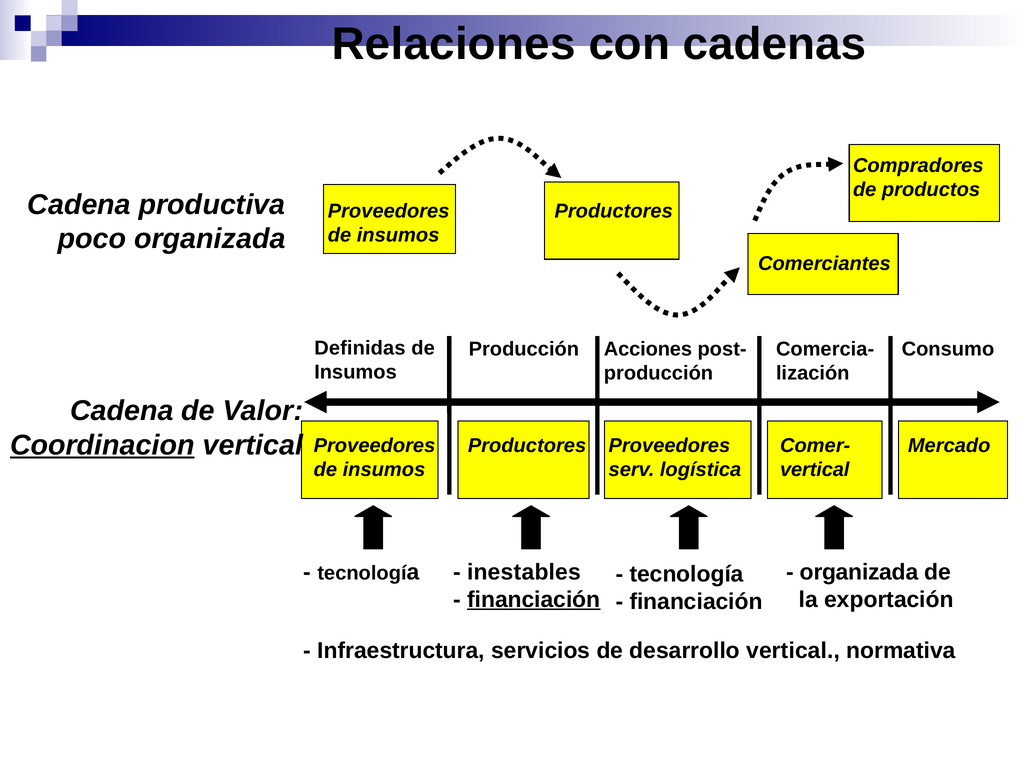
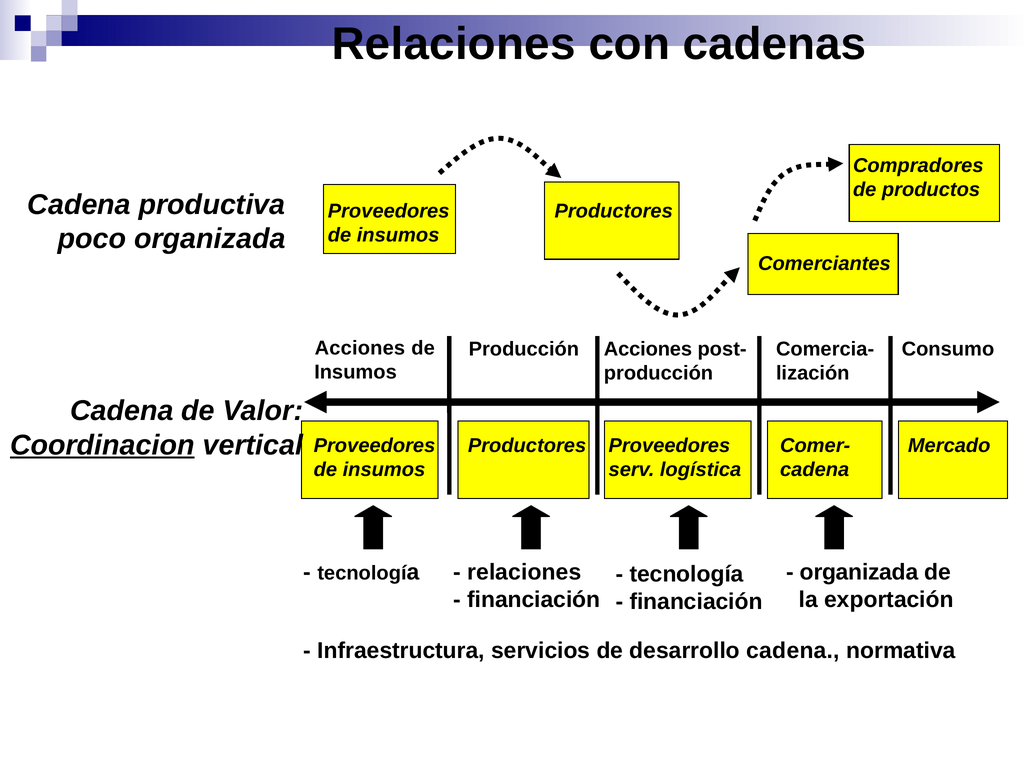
Definidas at (360, 348): Definidas -> Acciones
vertical at (815, 470): vertical -> cadena
inestables at (524, 572): inestables -> relaciones
financiación at (534, 600) underline: present -> none
desarrollo vertical: vertical -> cadena
